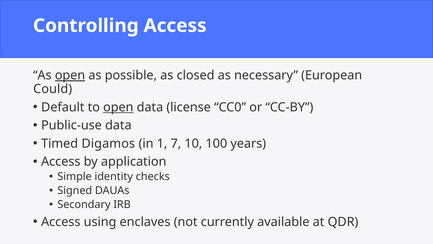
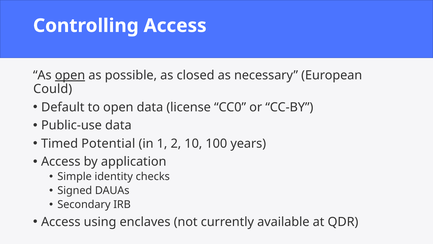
open at (118, 107) underline: present -> none
Digamos: Digamos -> Potential
7: 7 -> 2
